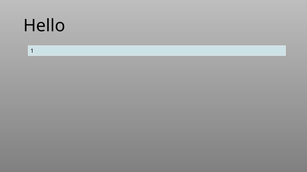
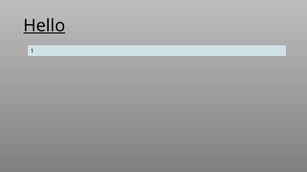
Hello underline: none -> present
